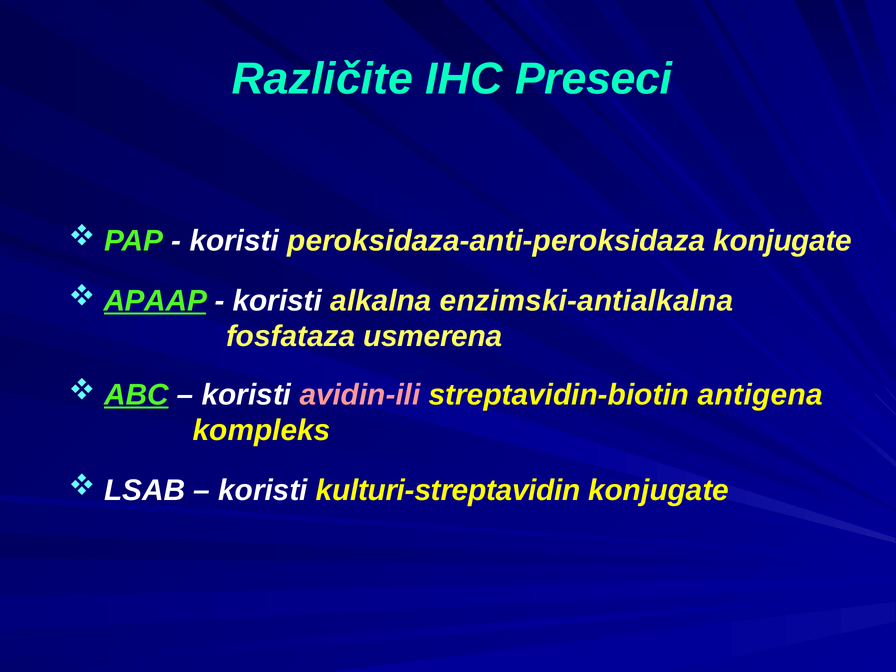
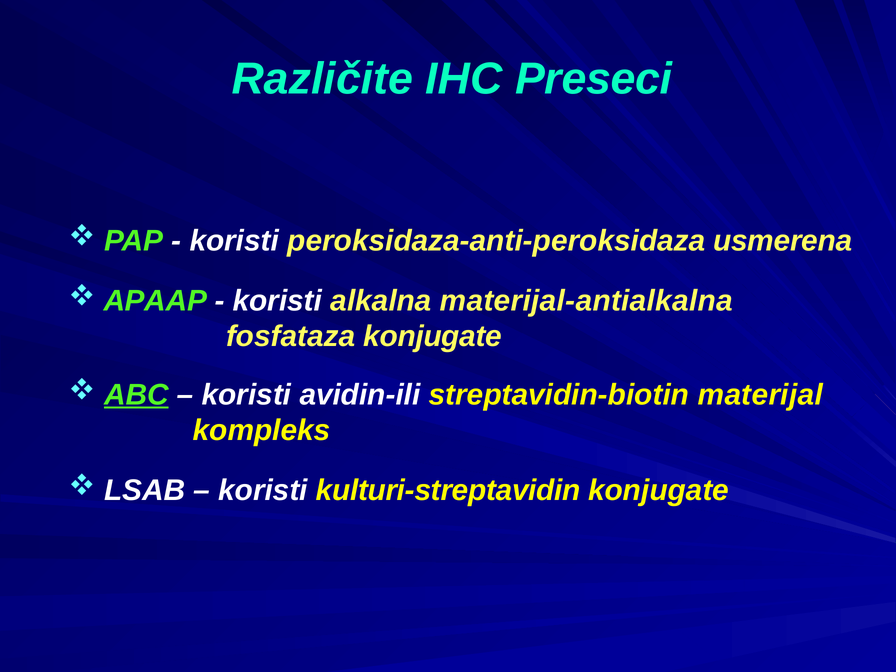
peroksidaza-anti-peroksidaza konjugate: konjugate -> usmerena
APAAP underline: present -> none
enzimski-antialkalna: enzimski-antialkalna -> materijal-antialkalna
fosfataza usmerena: usmerena -> konjugate
avidin-ili colour: pink -> white
antigena: antigena -> materijal
